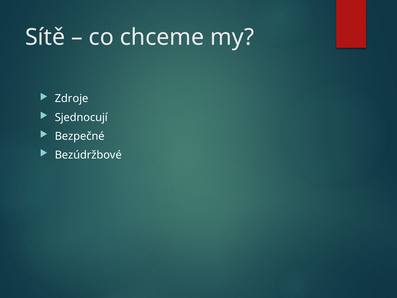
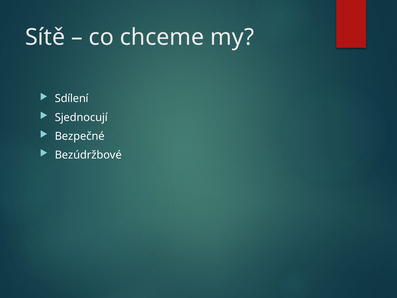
Zdroje: Zdroje -> Sdílení
